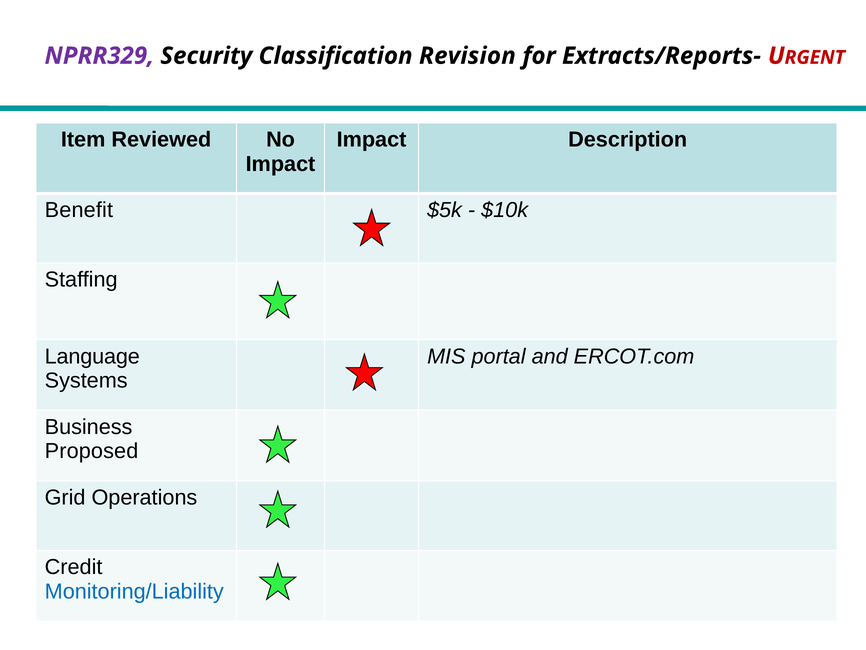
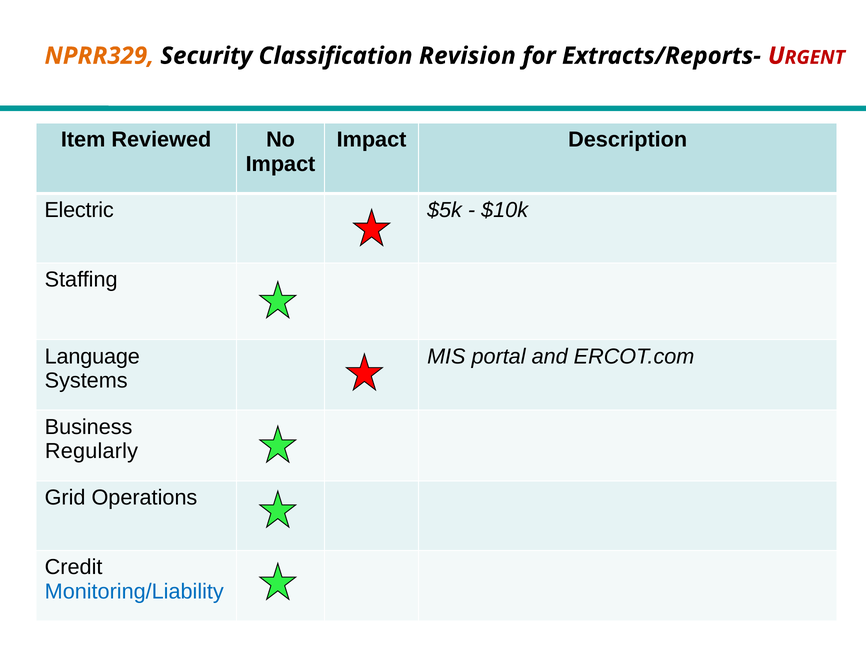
NPRR329 colour: purple -> orange
Benefit: Benefit -> Electric
Proposed: Proposed -> Regularly
